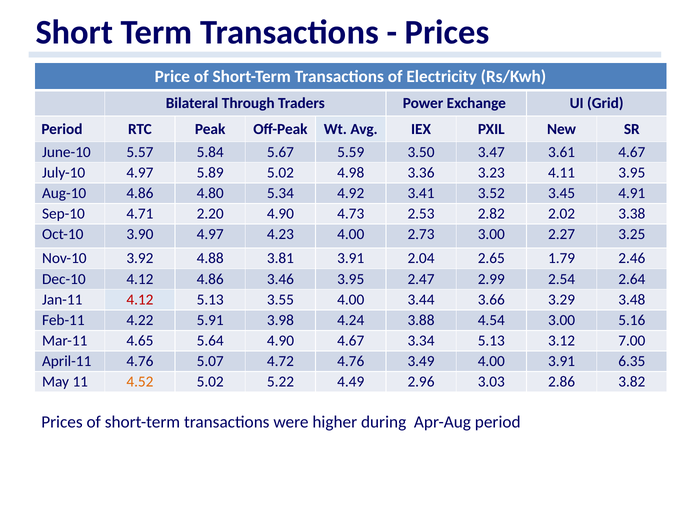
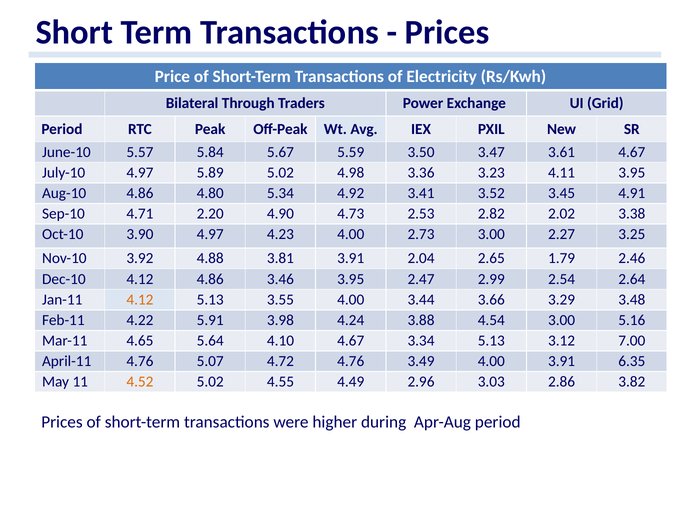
4.12 at (140, 300) colour: red -> orange
5.64 4.90: 4.90 -> 4.10
5.22: 5.22 -> 4.55
